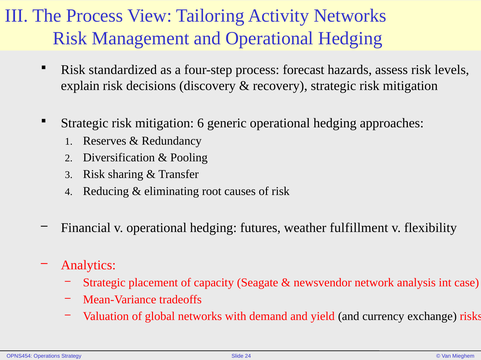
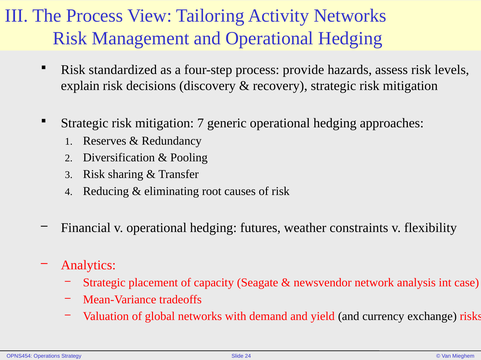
forecast: forecast -> provide
6: 6 -> 7
fulfillment: fulfillment -> constraints
